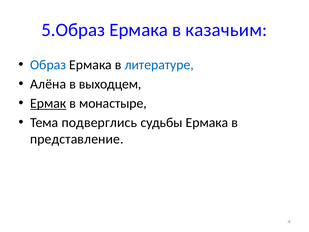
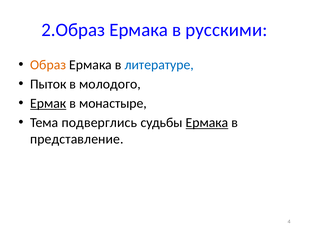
5.Образ: 5.Образ -> 2.Образ
казачьим: казачьим -> русскими
Образ colour: blue -> orange
Алёна: Алёна -> Пыток
выходцем: выходцем -> молодого
Ермака at (207, 123) underline: none -> present
